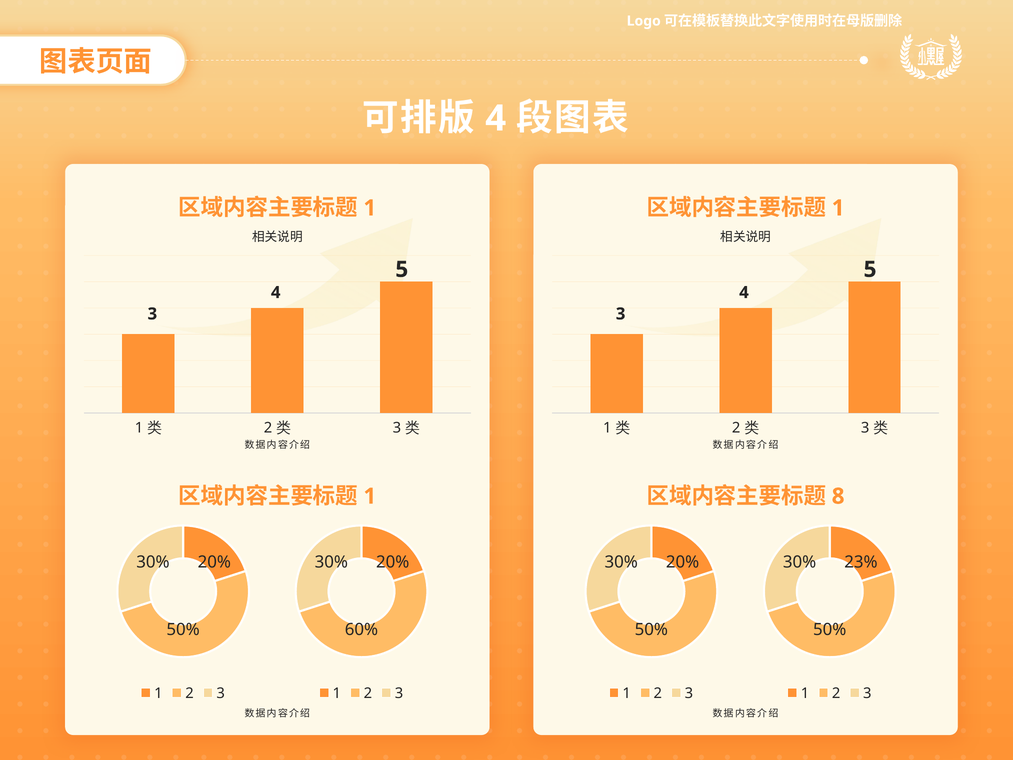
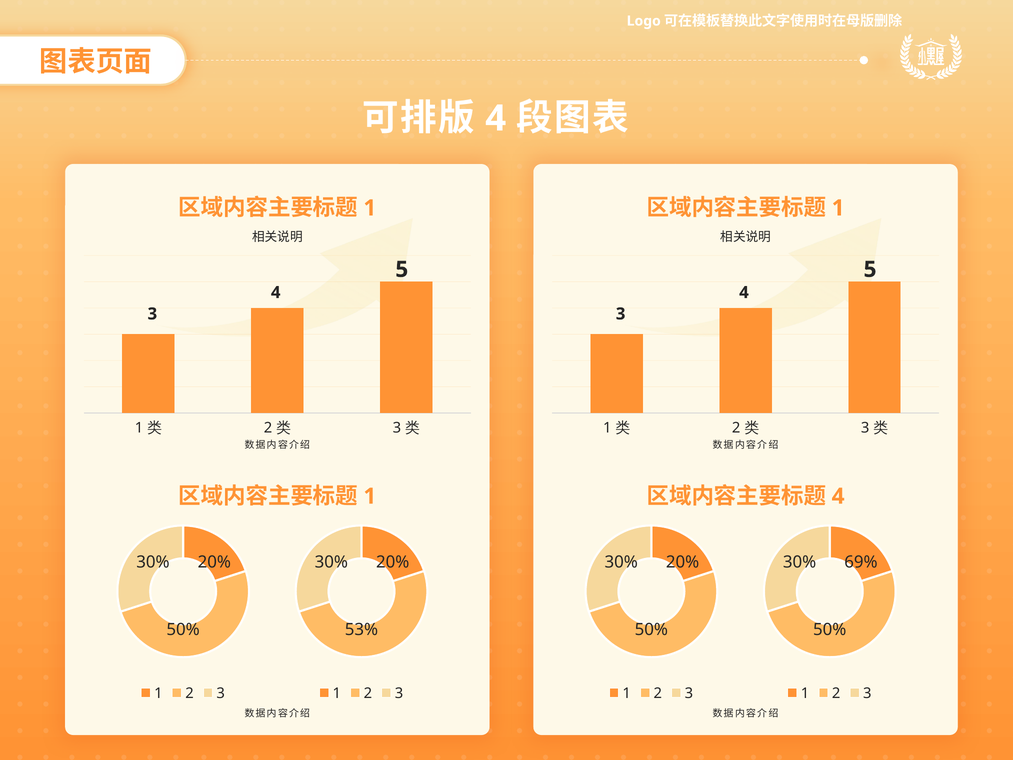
8 at (838, 496): 8 -> 4
23%: 23% -> 69%
60%: 60% -> 53%
